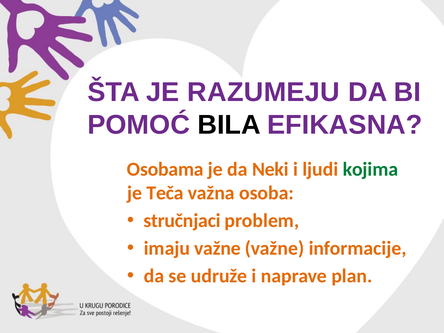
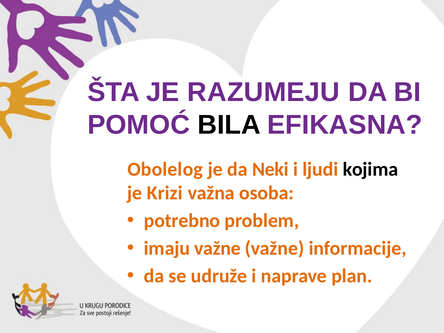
Osobama: Osobama -> Obolelog
kojima colour: green -> black
Teča: Teča -> Krizi
stručnjaci: stručnjaci -> potrebno
